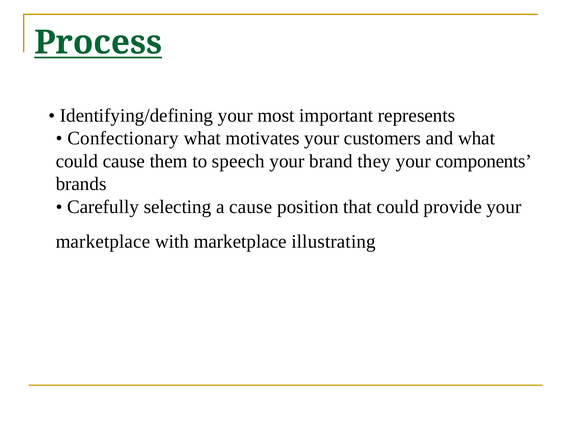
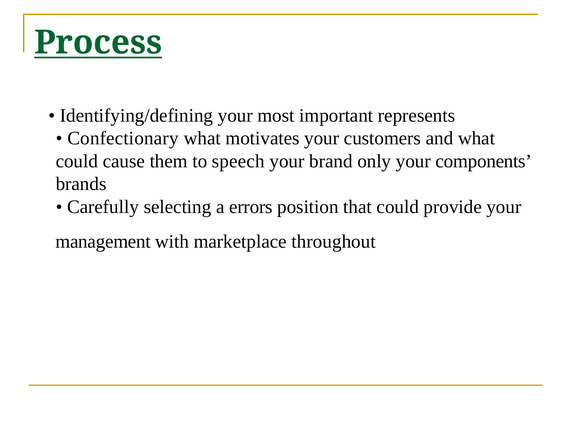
they: they -> only
a cause: cause -> errors
marketplace at (103, 242): marketplace -> management
illustrating: illustrating -> throughout
